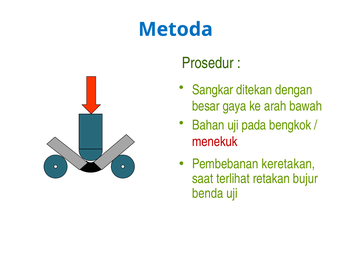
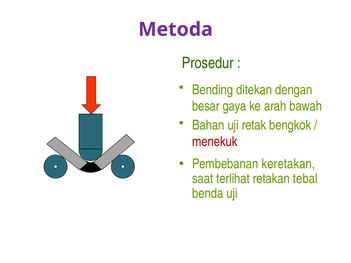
Metoda colour: blue -> purple
Sangkar: Sangkar -> Bending
pada: pada -> retak
bujur: bujur -> tebal
